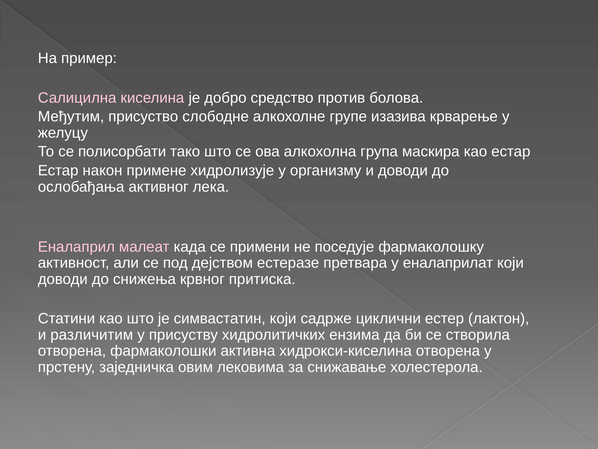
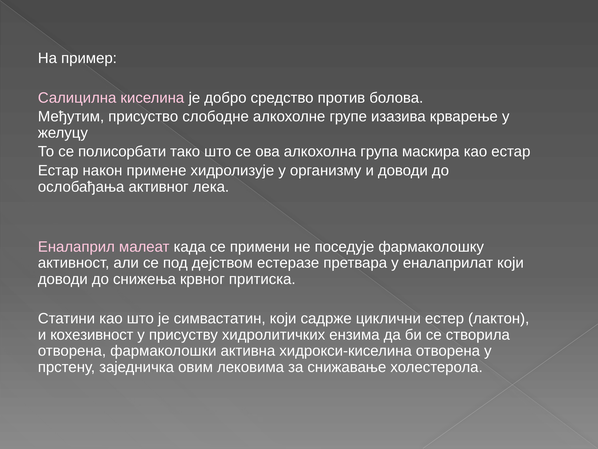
различитим: различитим -> кохезивност
